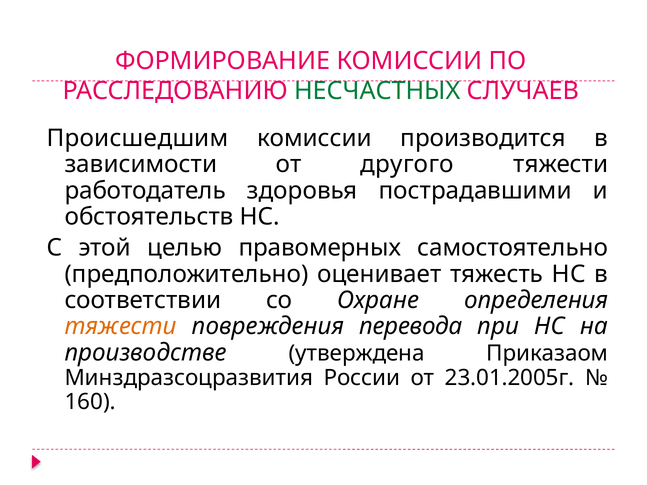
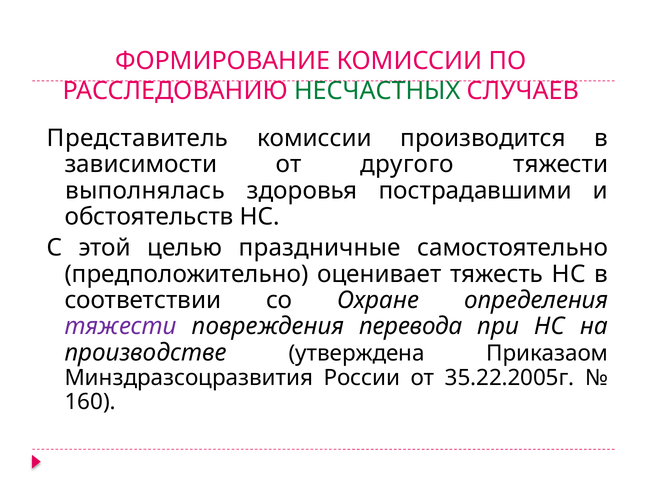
Происшедшим: Происшедшим -> Представитель
работодатель: работодатель -> выполнялась
правомерных: правомерных -> праздничные
тяжести at (121, 327) colour: orange -> purple
23.01.2005г: 23.01.2005г -> 35.22.2005г
